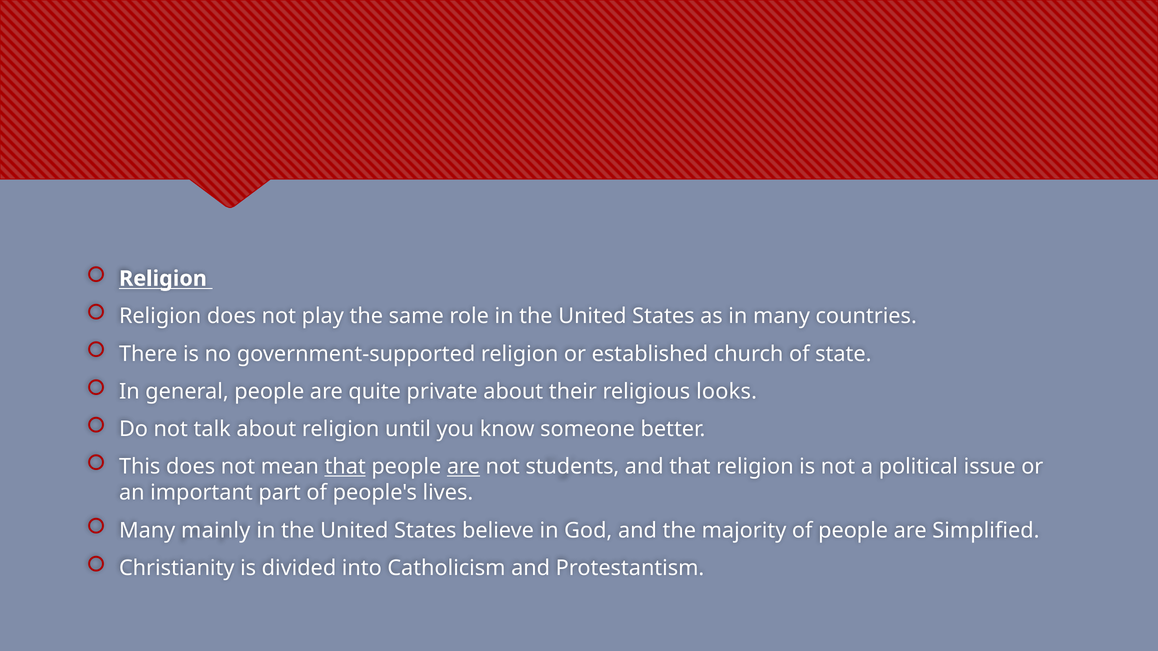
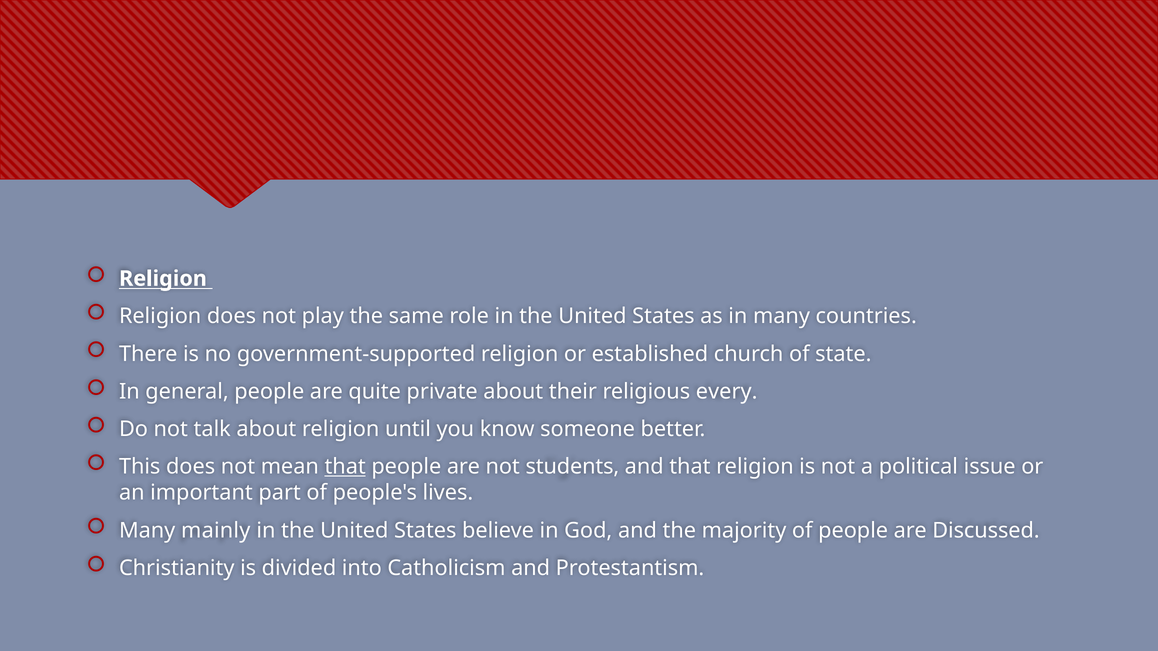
looks: looks -> every
are at (463, 467) underline: present -> none
Simplified: Simplified -> Discussed
